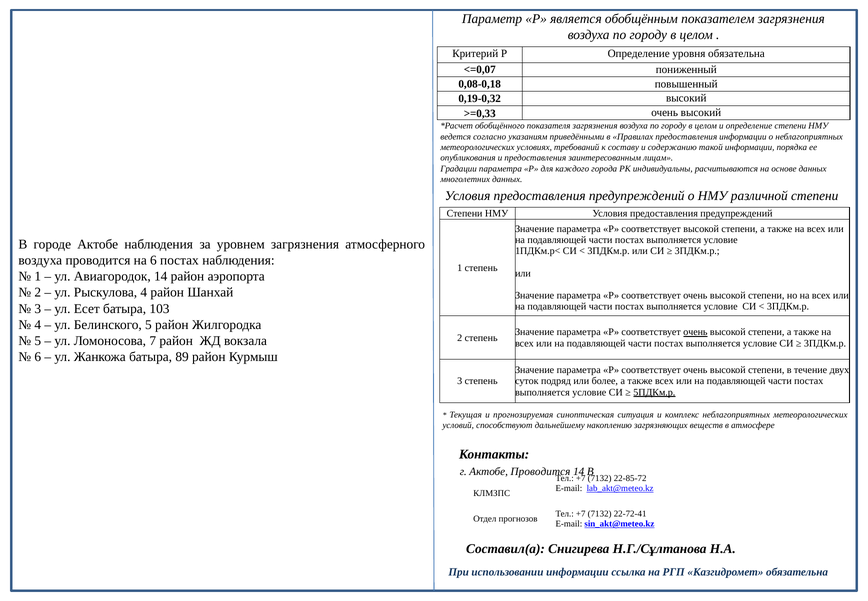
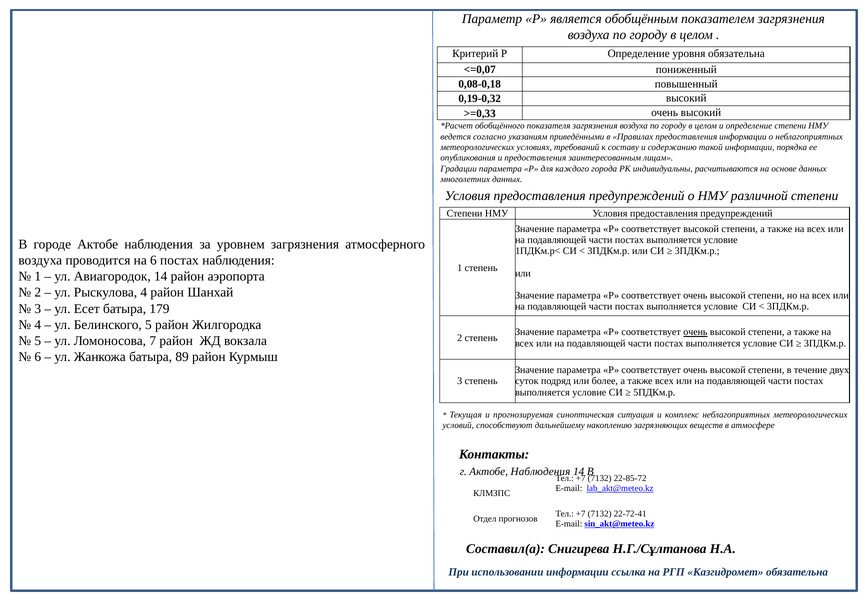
103: 103 -> 179
5ПДКм.р underline: present -> none
г Актобе Проводится: Проводится -> Наблюдения
